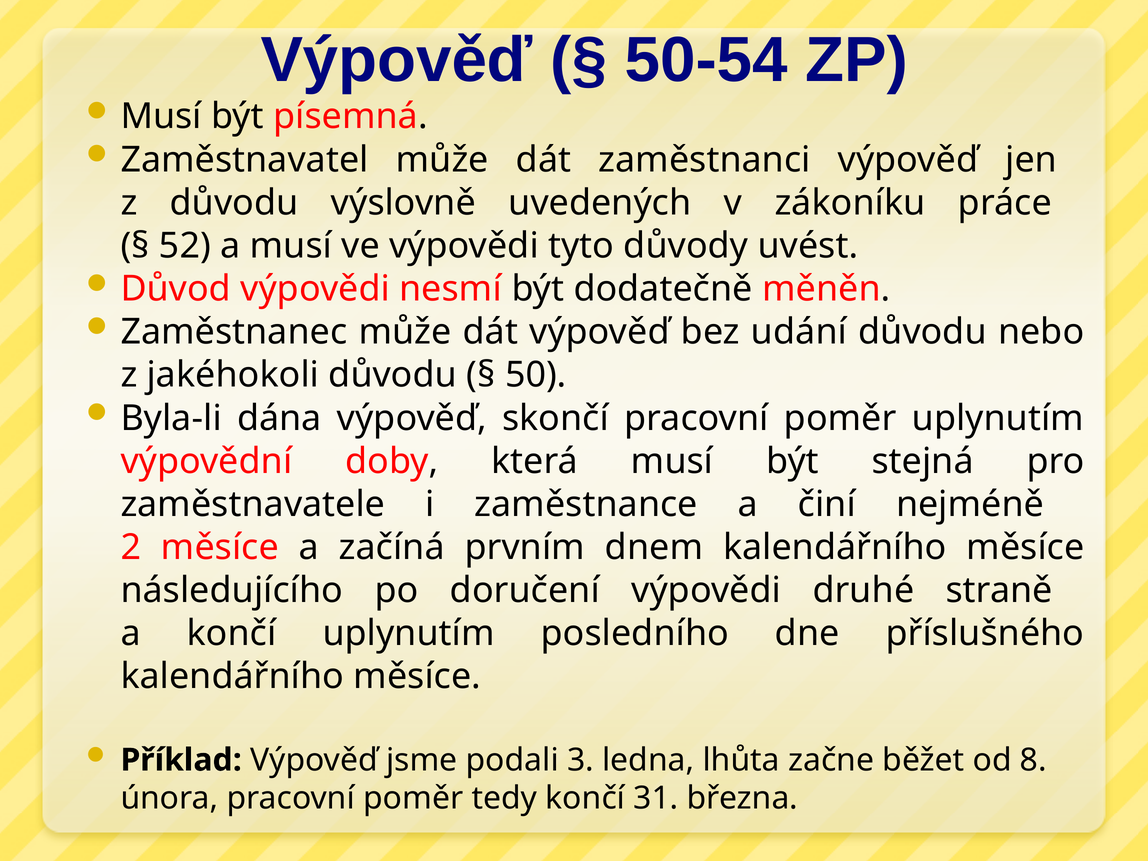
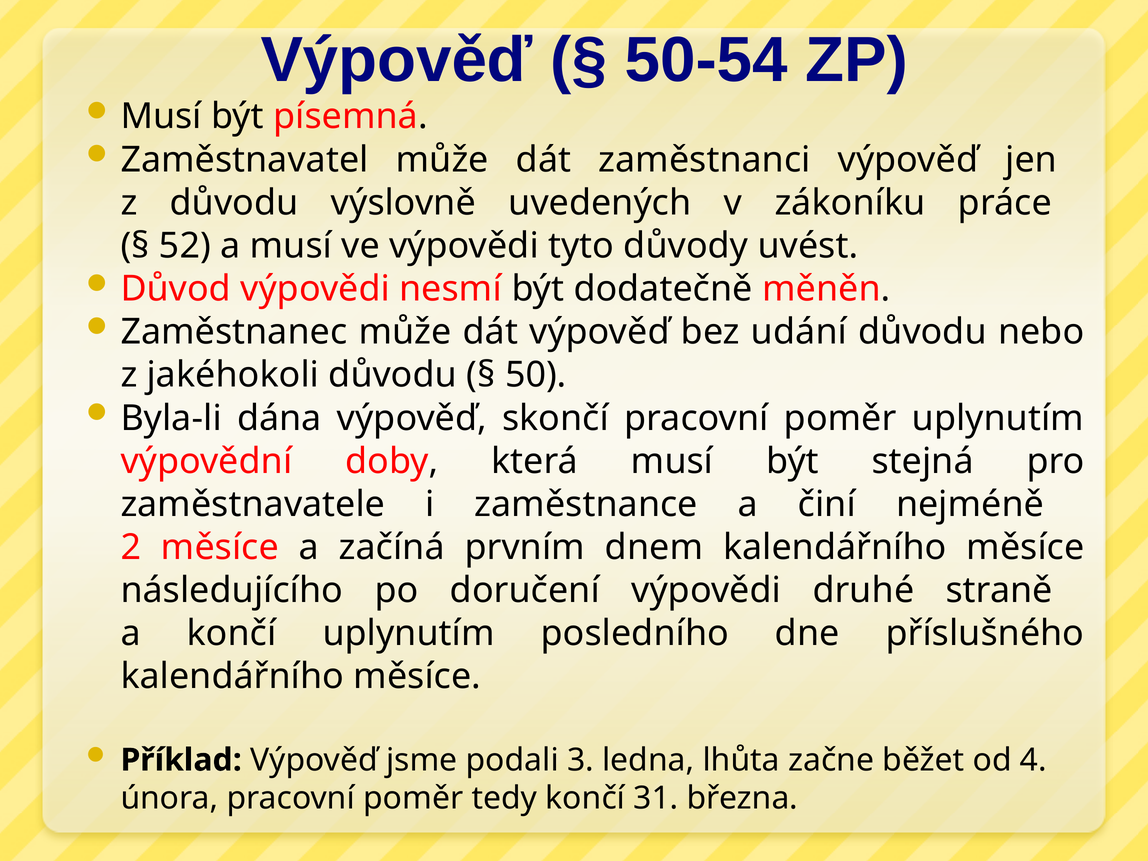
8: 8 -> 4
